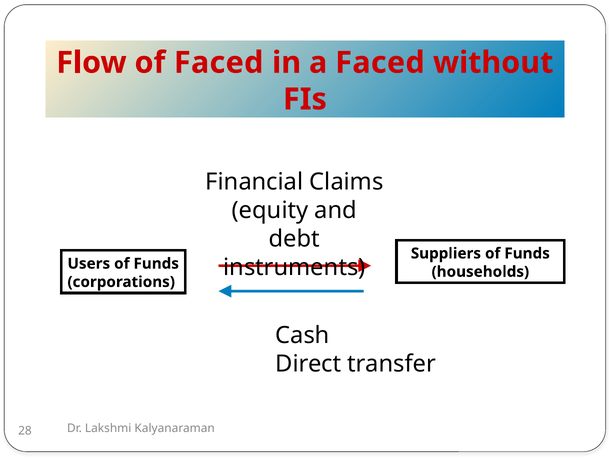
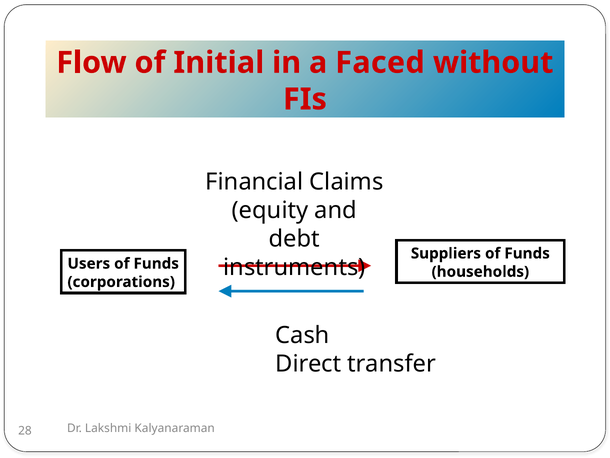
of Faced: Faced -> Initial
